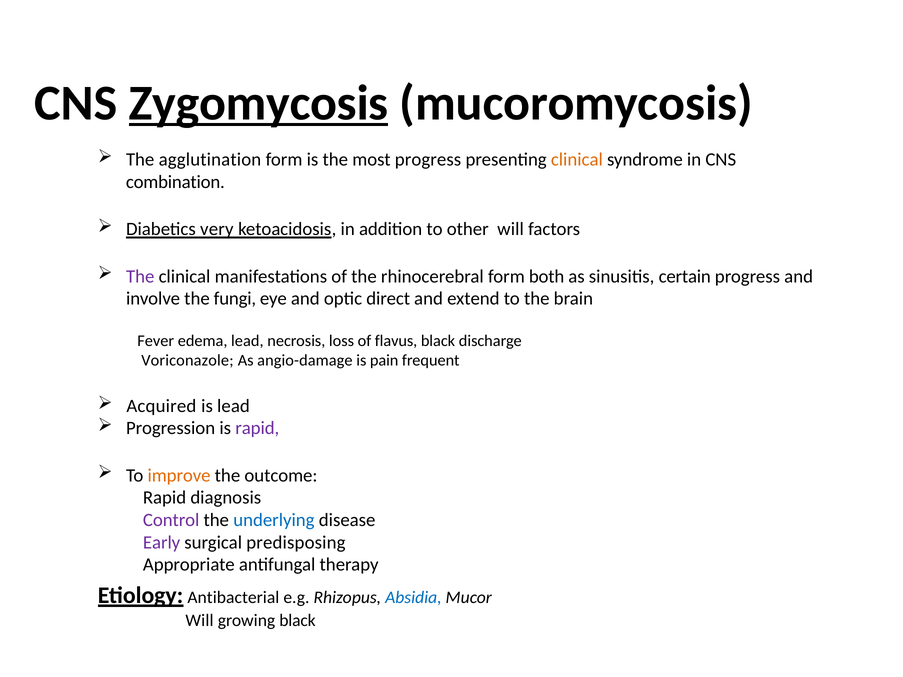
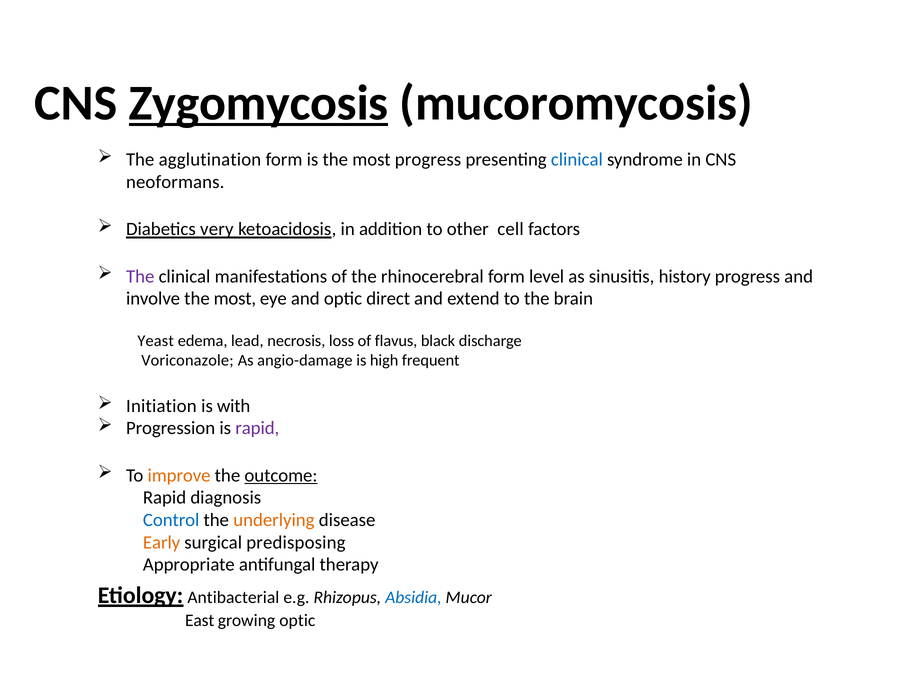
clinical at (577, 160) colour: orange -> blue
combination: combination -> neoformans
other will: will -> cell
both: both -> level
certain: certain -> history
involve the fungi: fungi -> most
Fever: Fever -> Yeast
pain: pain -> high
Acquired: Acquired -> Initiation
is lead: lead -> with
outcome underline: none -> present
Control colour: purple -> blue
underlying colour: blue -> orange
Early colour: purple -> orange
Will at (199, 621): Will -> East
growing black: black -> optic
